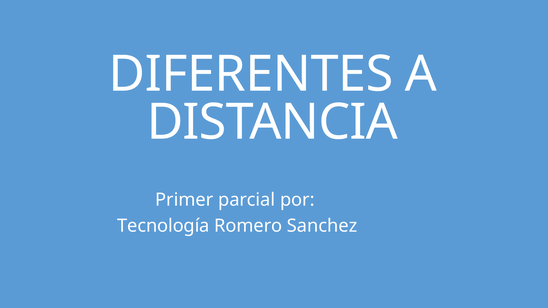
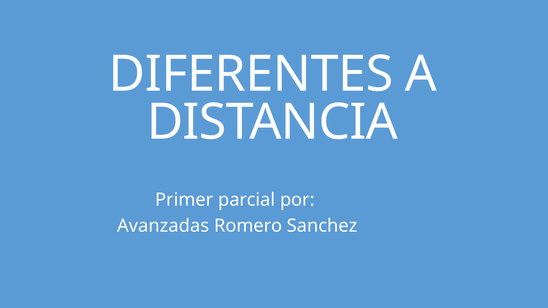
Tecnología: Tecnología -> Avanzadas
